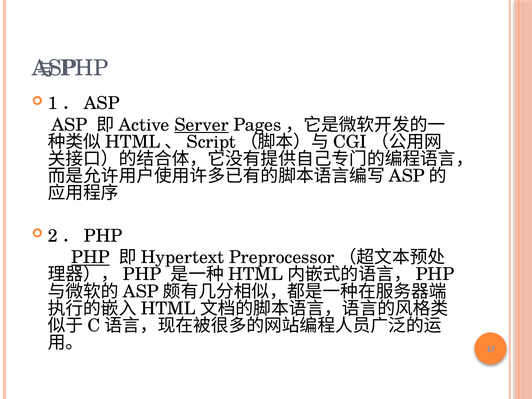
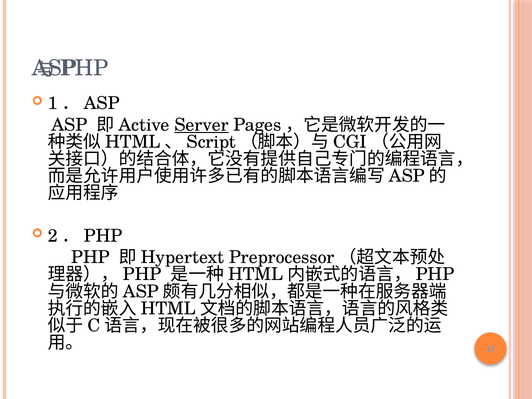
PHP at (90, 257) underline: present -> none
